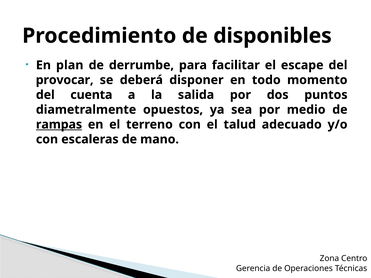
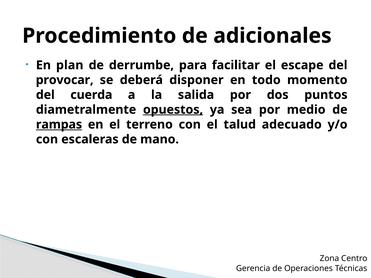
disponibles: disponibles -> adicionales
cuenta: cuenta -> cuerda
opuestos underline: none -> present
